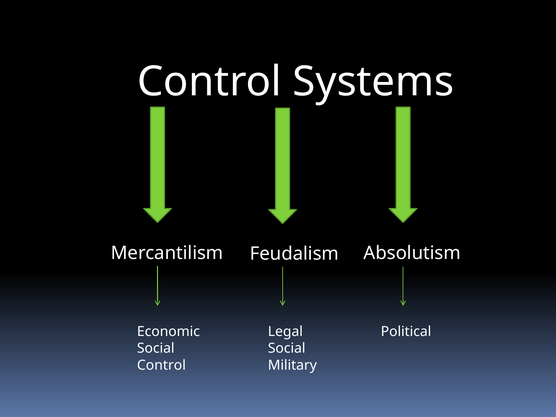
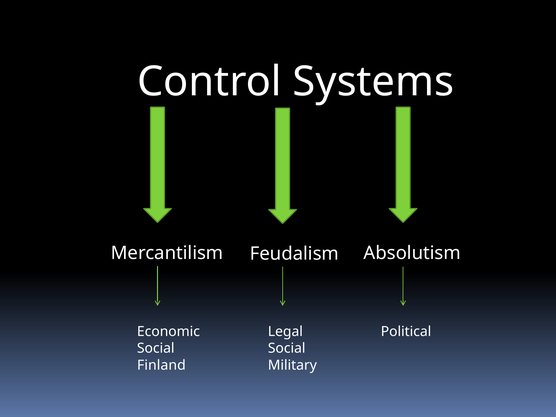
Control at (161, 365): Control -> Finland
